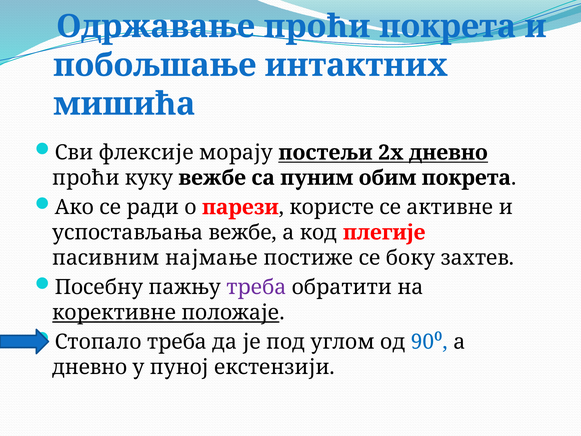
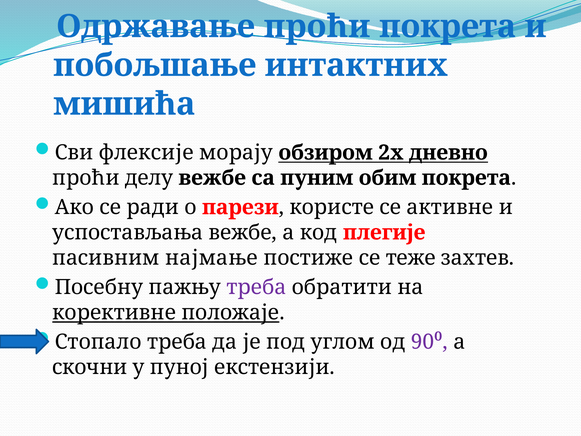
постељи: постељи -> обзиром
куку: куку -> делу
боку: боку -> теже
90⁰ colour: blue -> purple
дневно at (90, 367): дневно -> скочни
